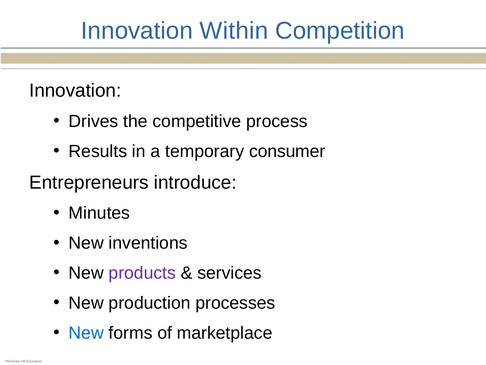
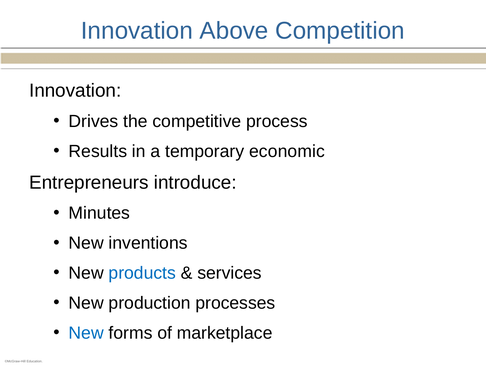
Within: Within -> Above
consumer: consumer -> economic
products colour: purple -> blue
